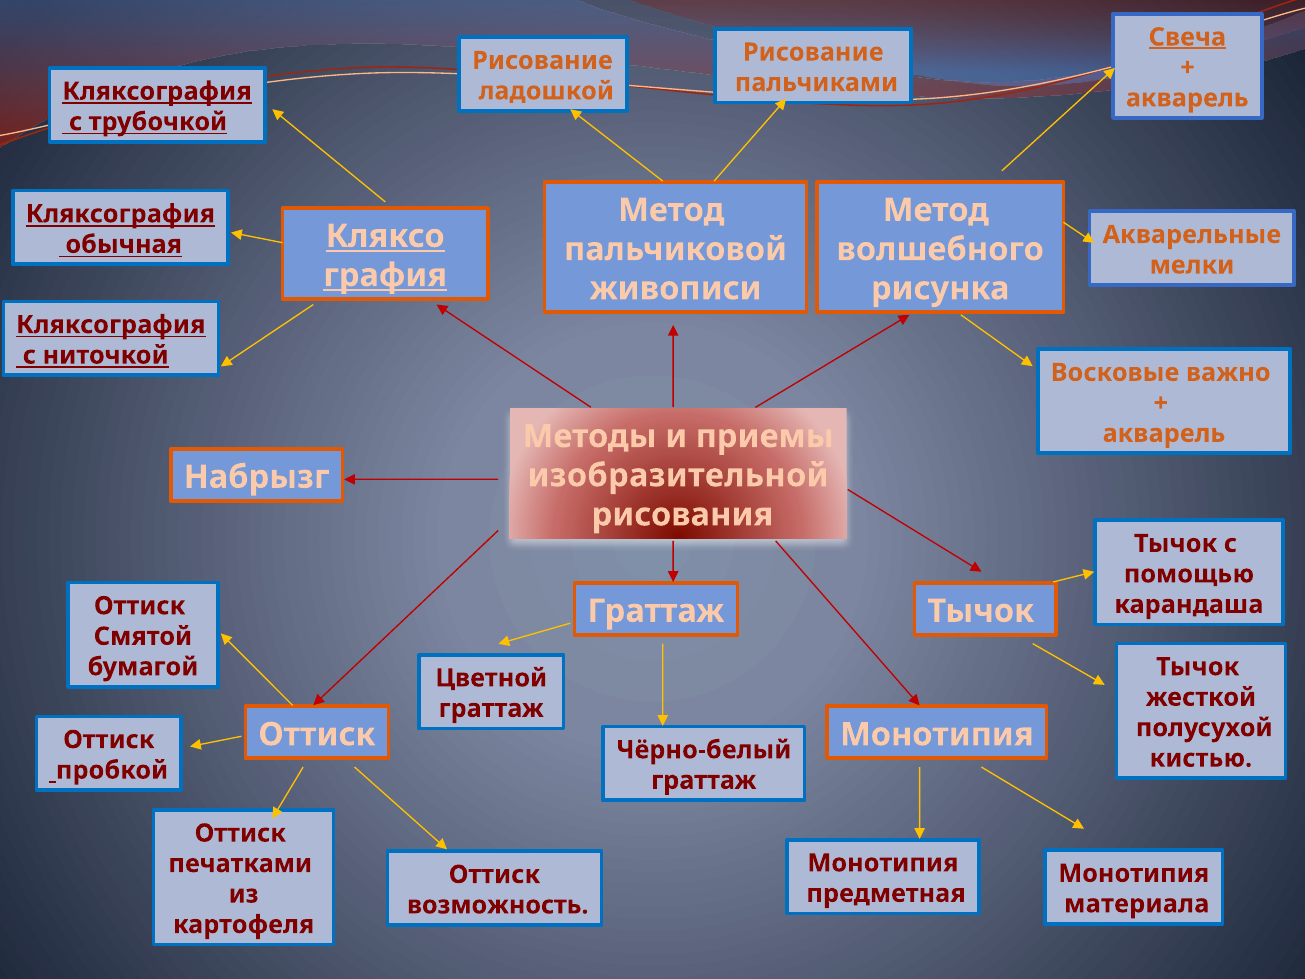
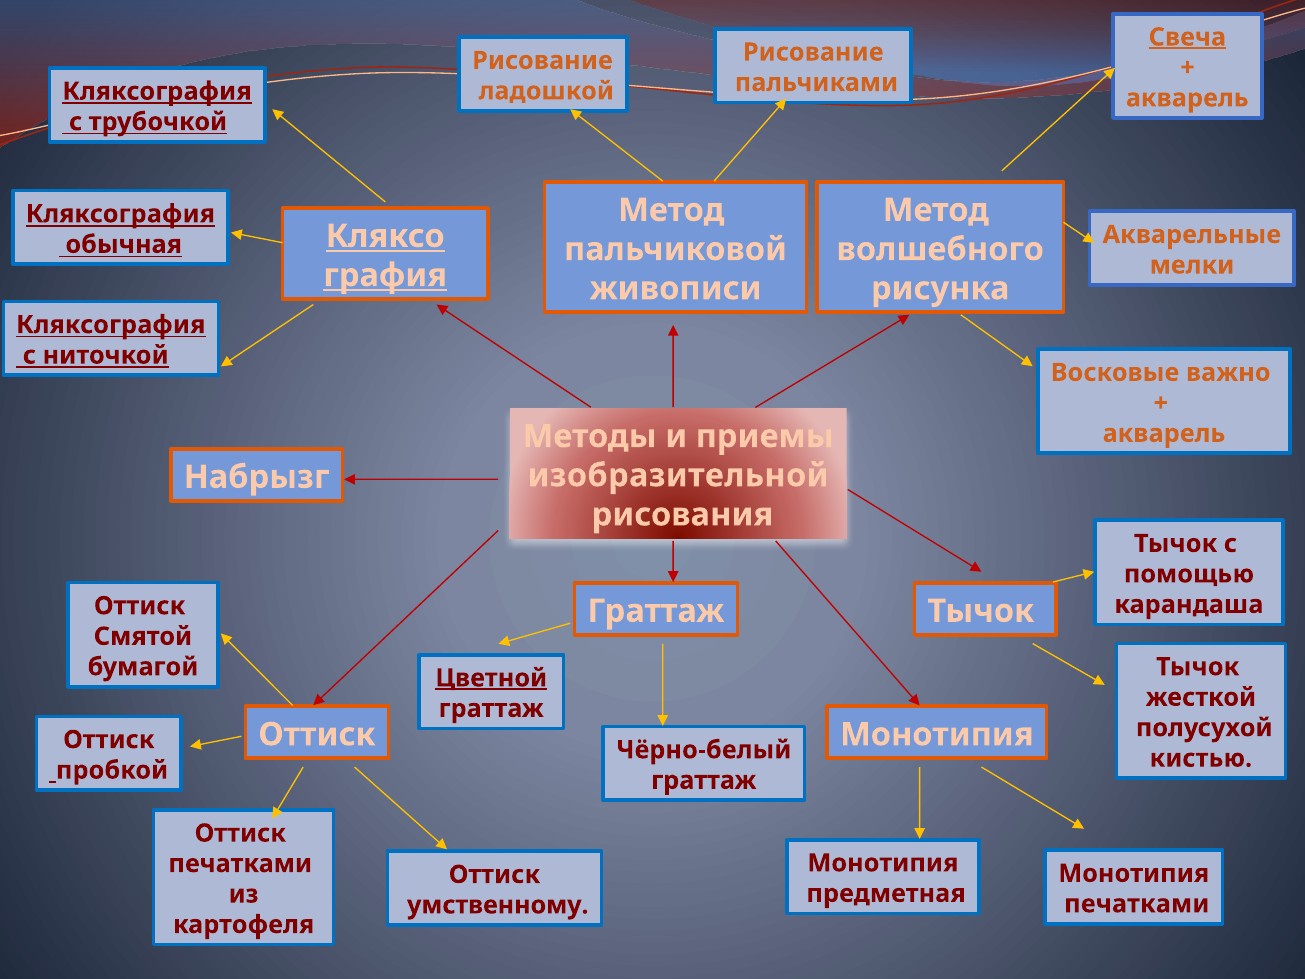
Цветной underline: none -> present
материала at (1137, 904): материала -> печатками
возможность: возможность -> умственному
